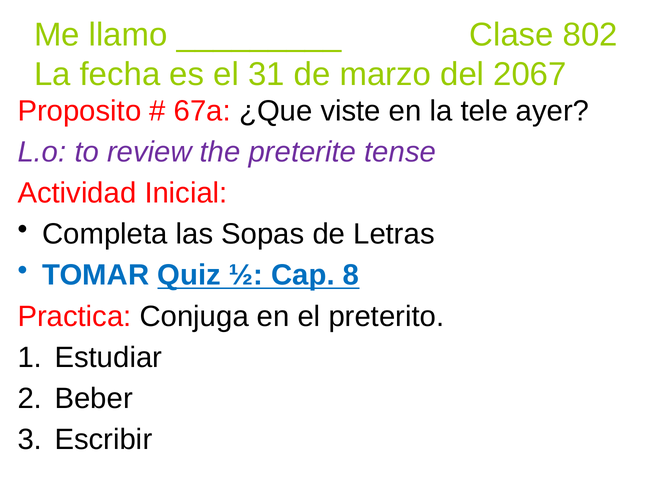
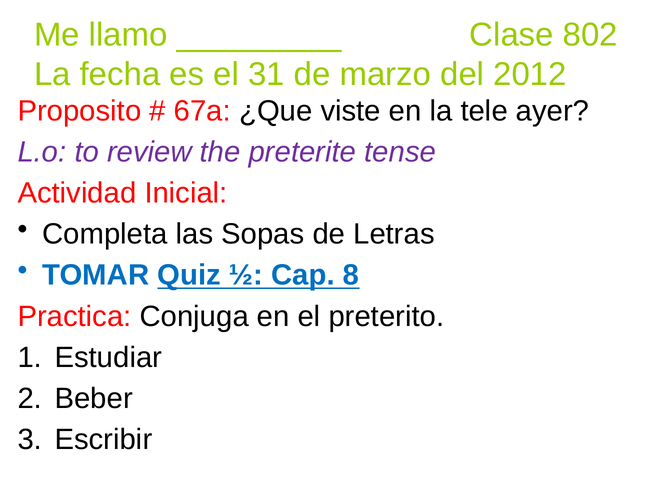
2067: 2067 -> 2012
